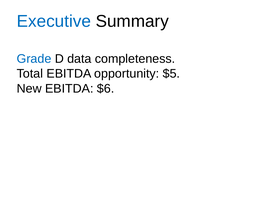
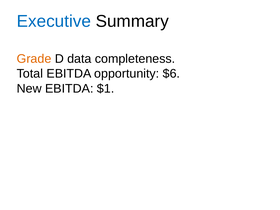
Grade colour: blue -> orange
$5: $5 -> $6
$6: $6 -> $1
